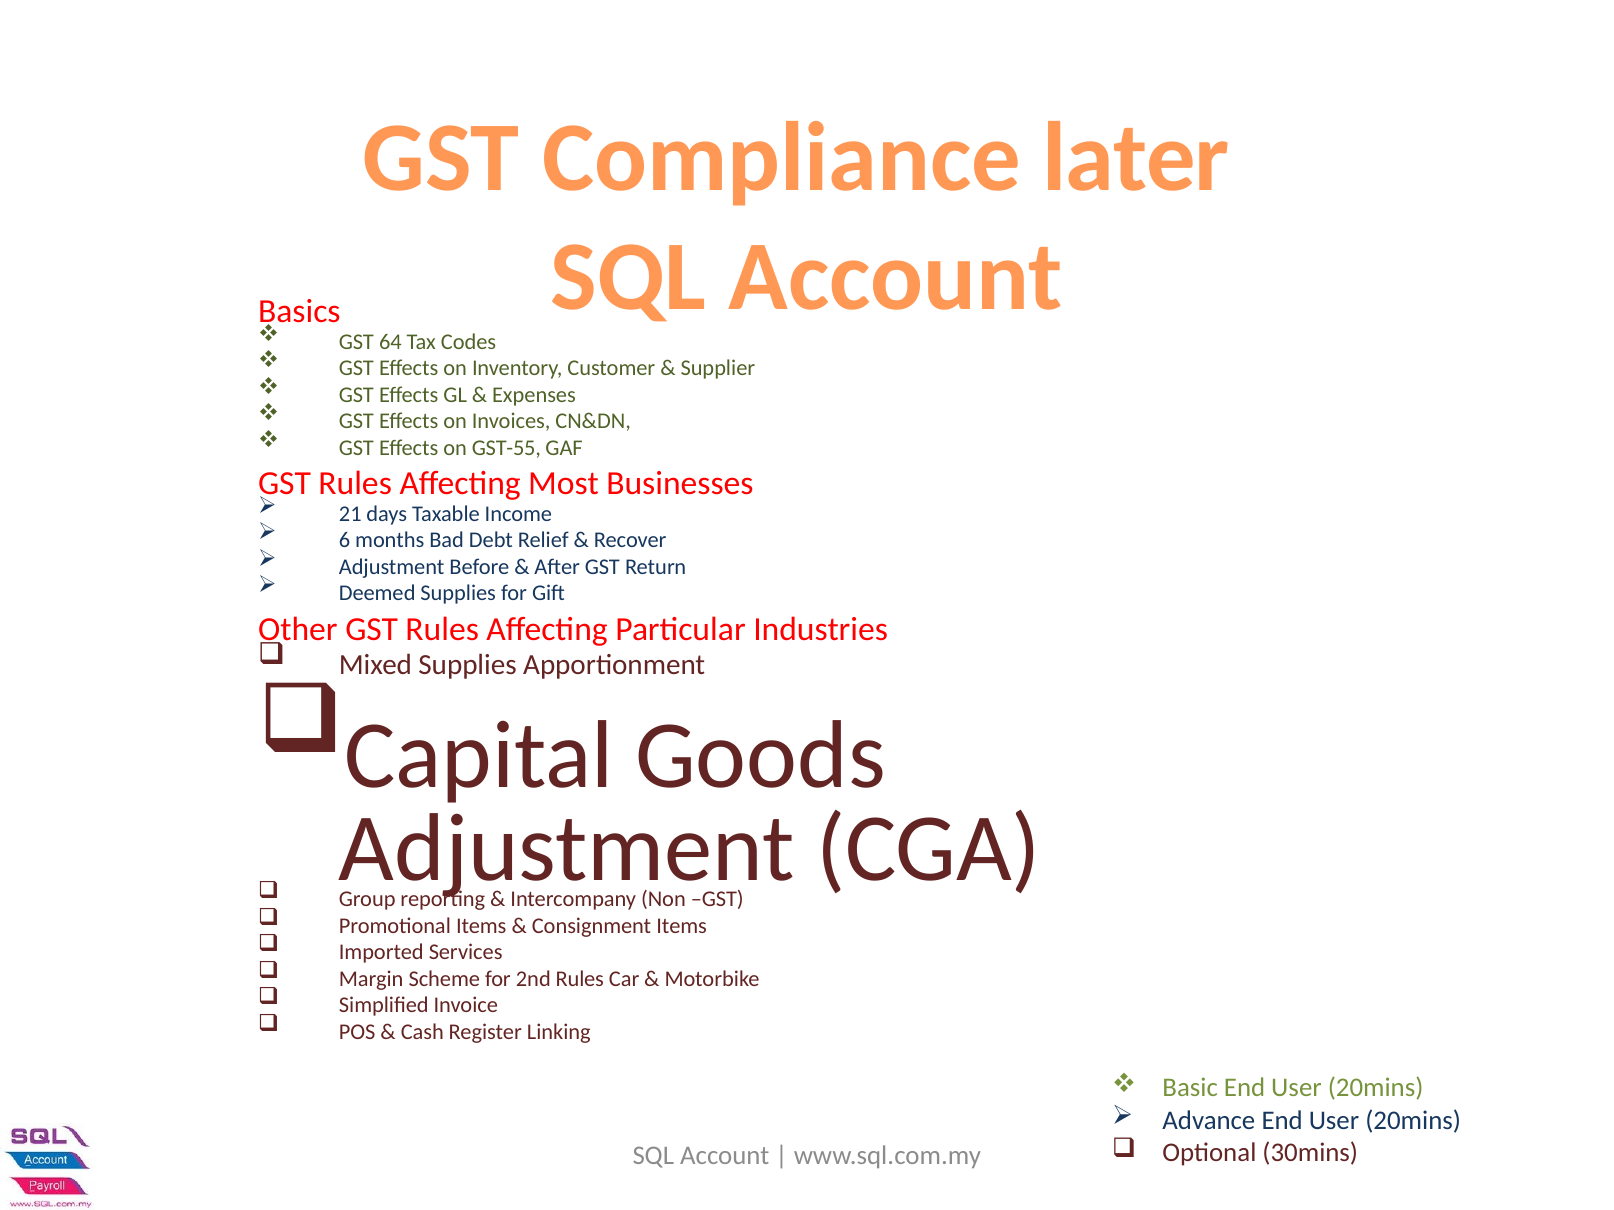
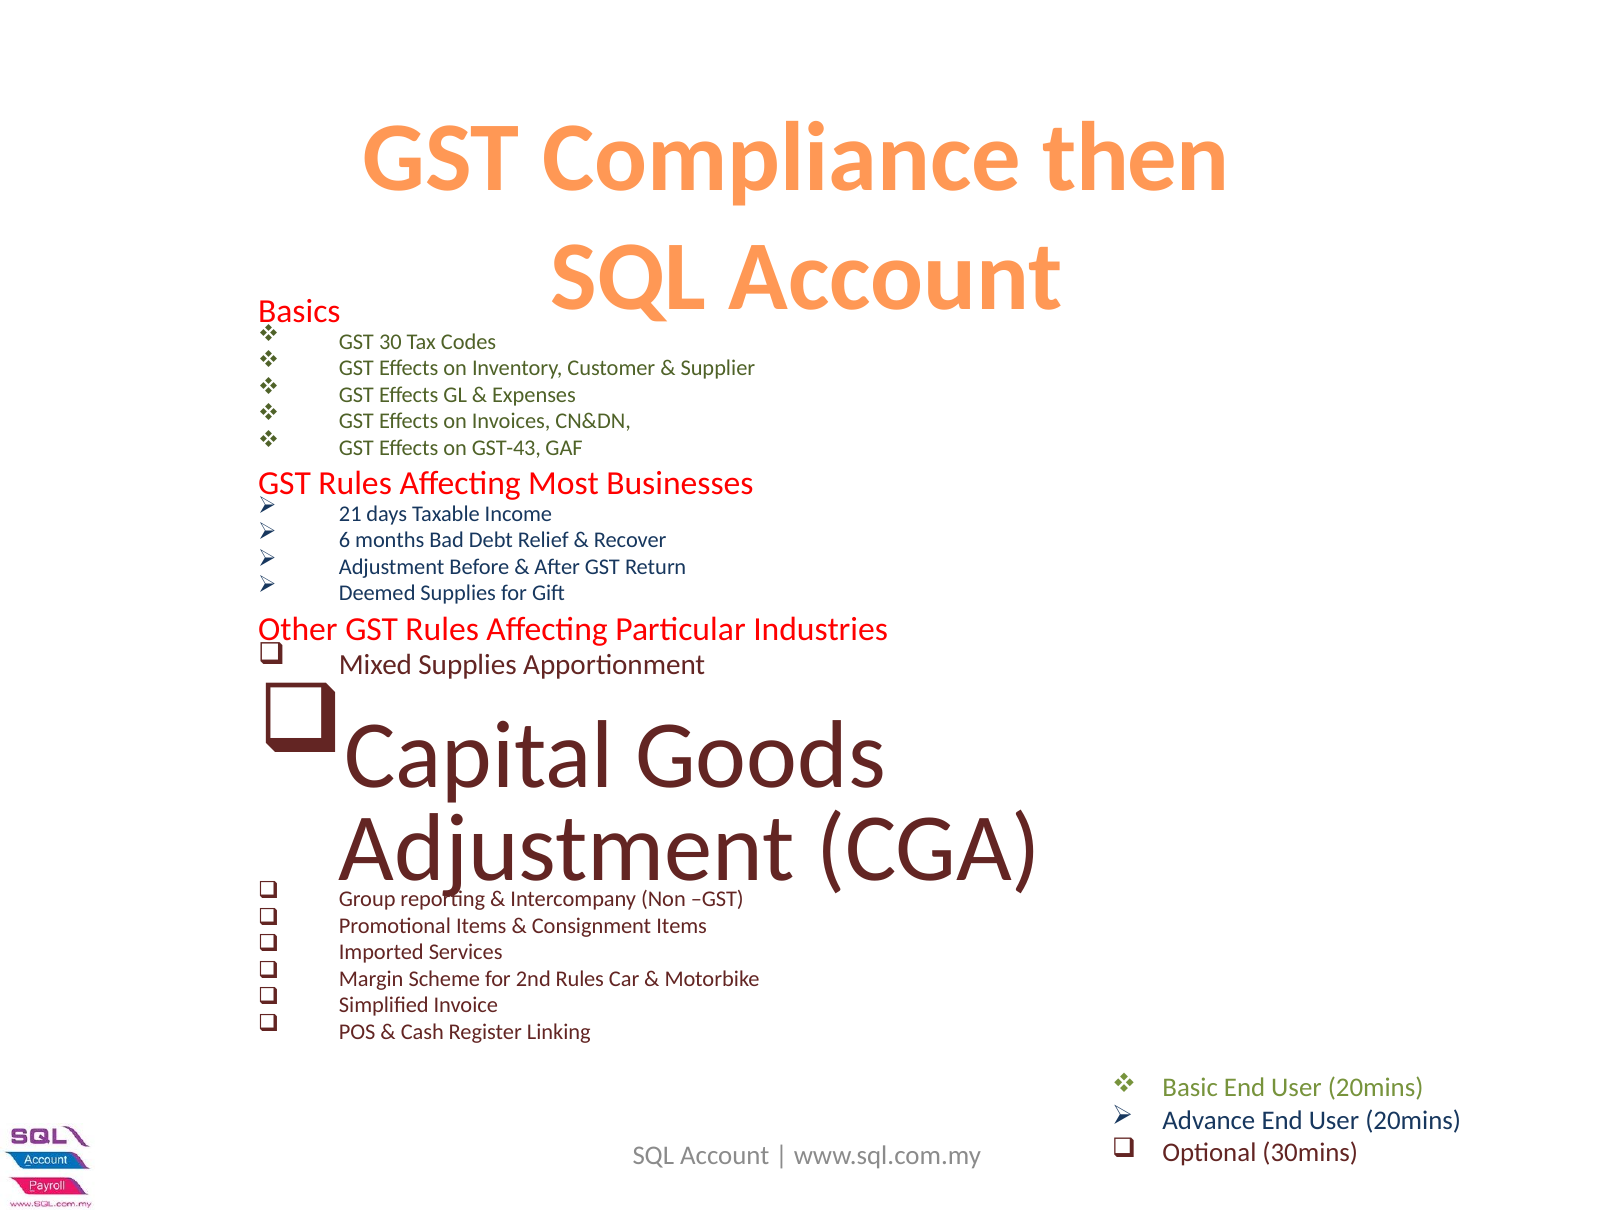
later: later -> then
64: 64 -> 30
GST-55: GST-55 -> GST-43
